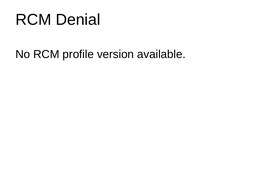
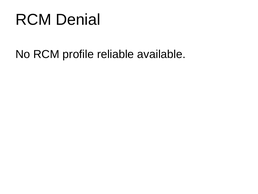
version: version -> reliable
